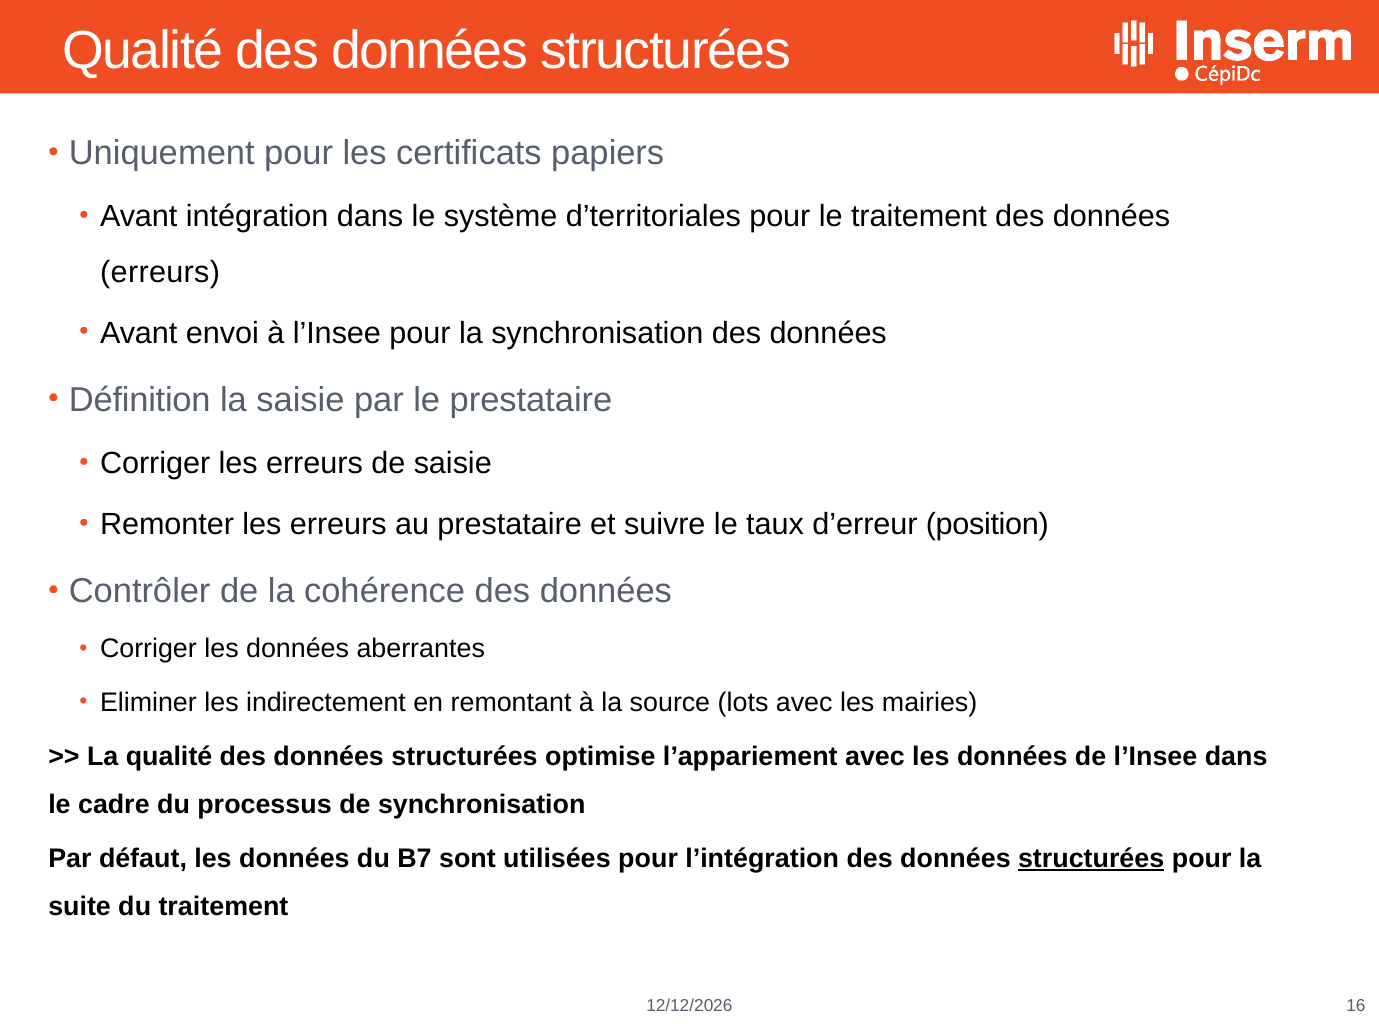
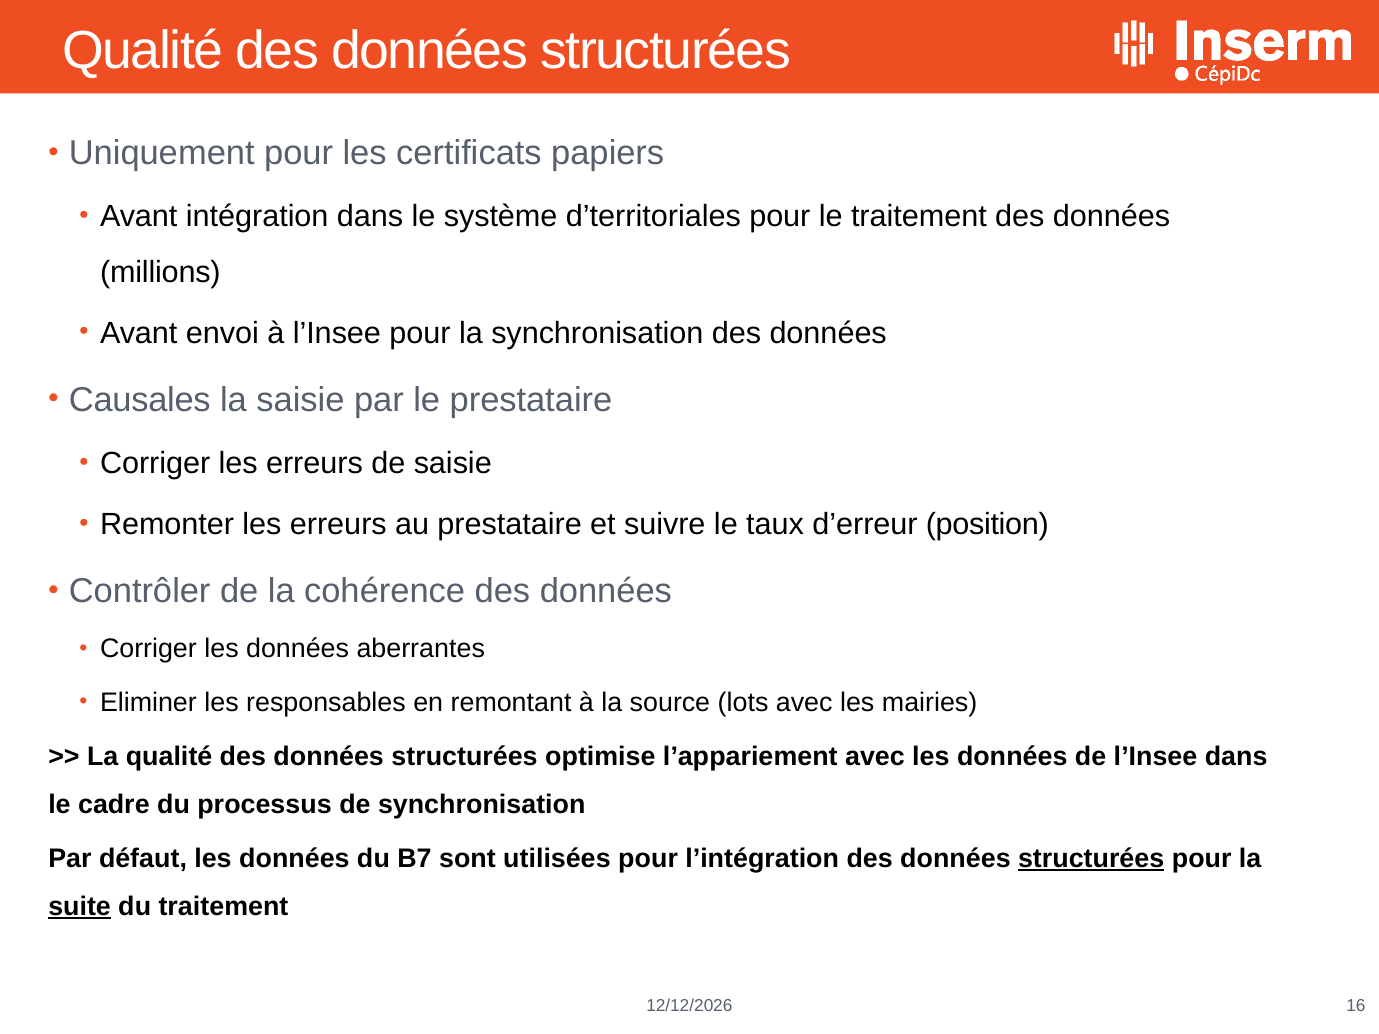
erreurs at (160, 272): erreurs -> millions
Définition: Définition -> Causales
indirectement: indirectement -> responsables
suite underline: none -> present
